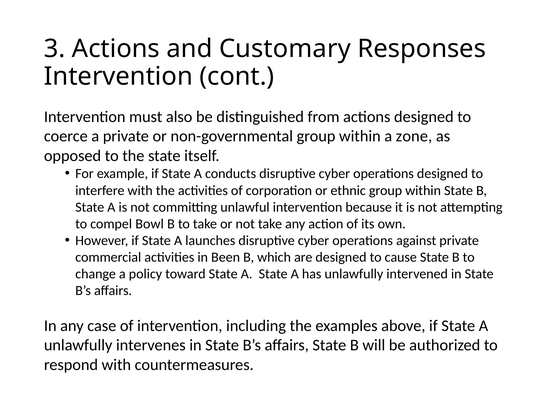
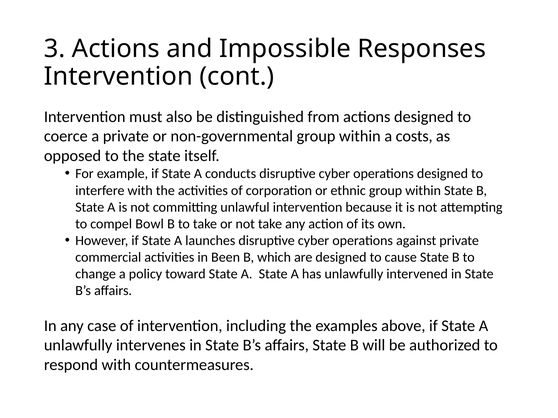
Customary: Customary -> Impossible
zone: zone -> costs
